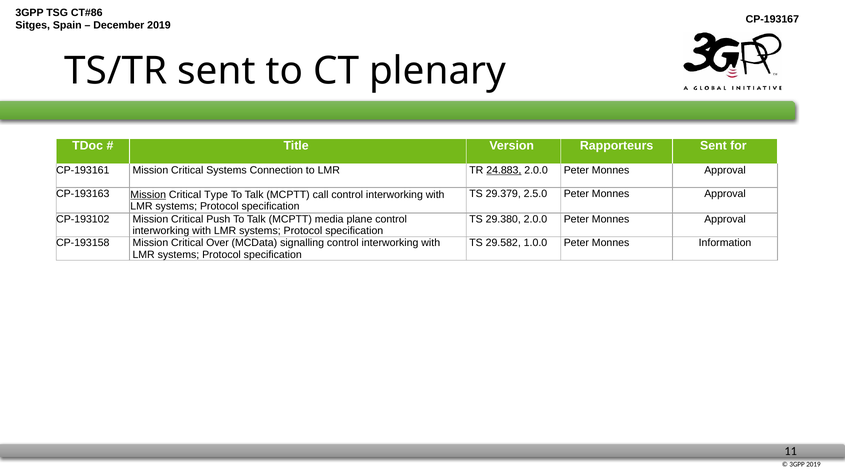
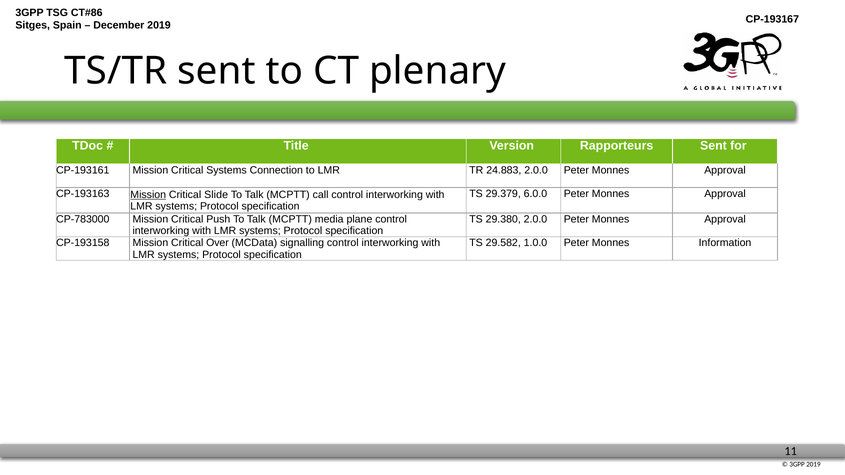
24.883 underline: present -> none
Type: Type -> Slide
2.5.0: 2.5.0 -> 6.0.0
CP-193102: CP-193102 -> CP-783000
